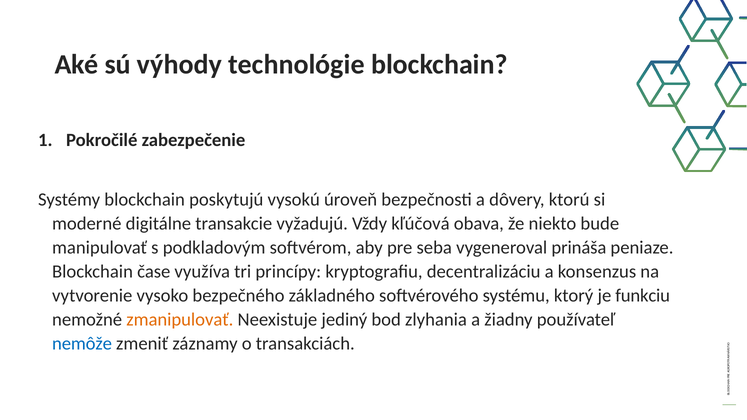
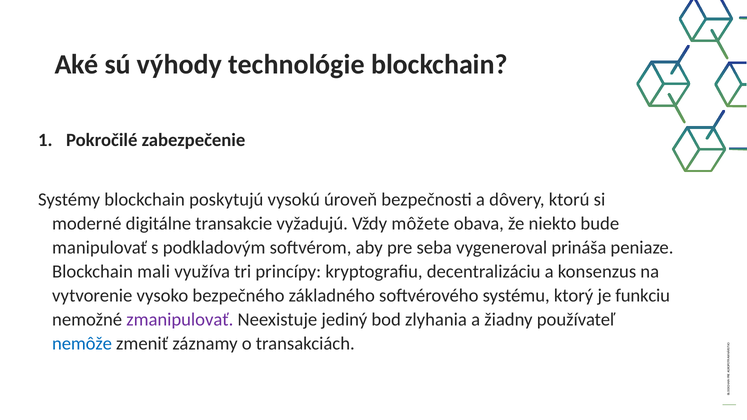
kľúčová: kľúčová -> môžete
čase: čase -> mali
zmanipulovať colour: orange -> purple
